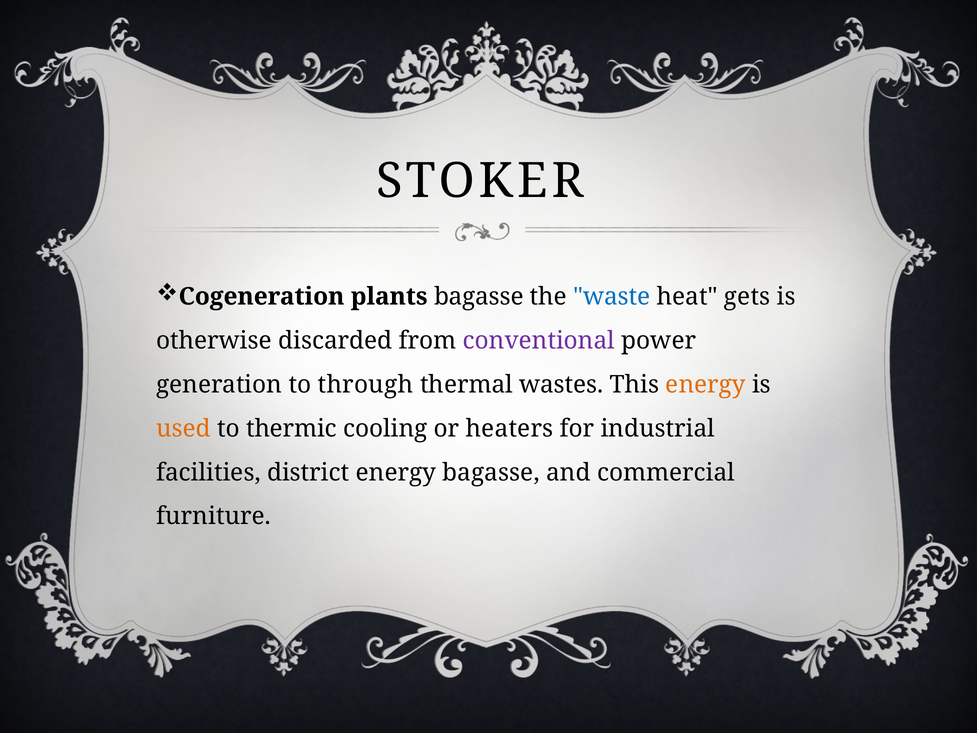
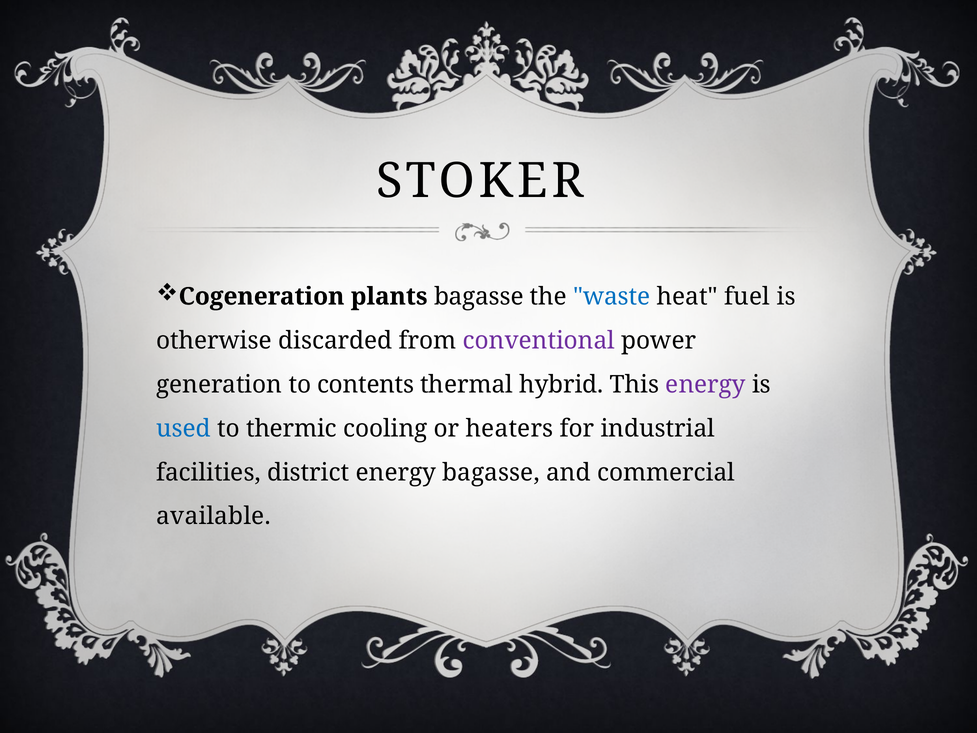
gets: gets -> fuel
through: through -> contents
wastes: wastes -> hybrid
energy at (706, 384) colour: orange -> purple
used colour: orange -> blue
furniture: furniture -> available
